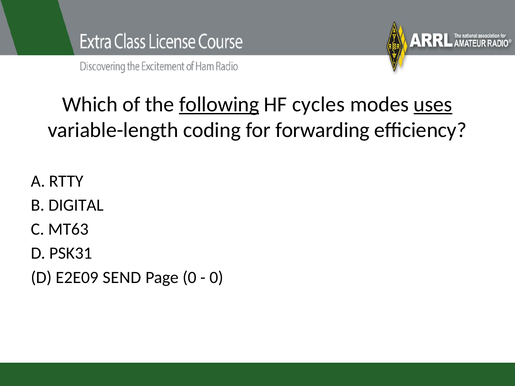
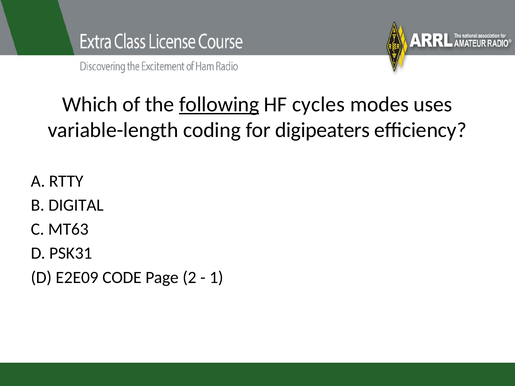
uses underline: present -> none
forwarding: forwarding -> digipeaters
SEND: SEND -> CODE
Page 0: 0 -> 2
0 at (216, 278): 0 -> 1
